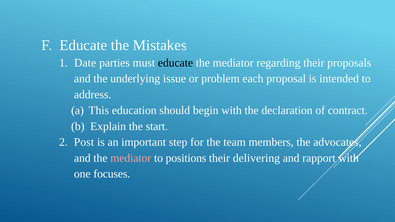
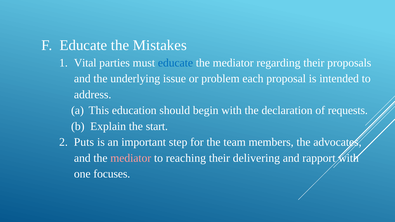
Date: Date -> Vital
educate at (175, 63) colour: black -> blue
contract: contract -> requests
Post: Post -> Puts
positions: positions -> reaching
